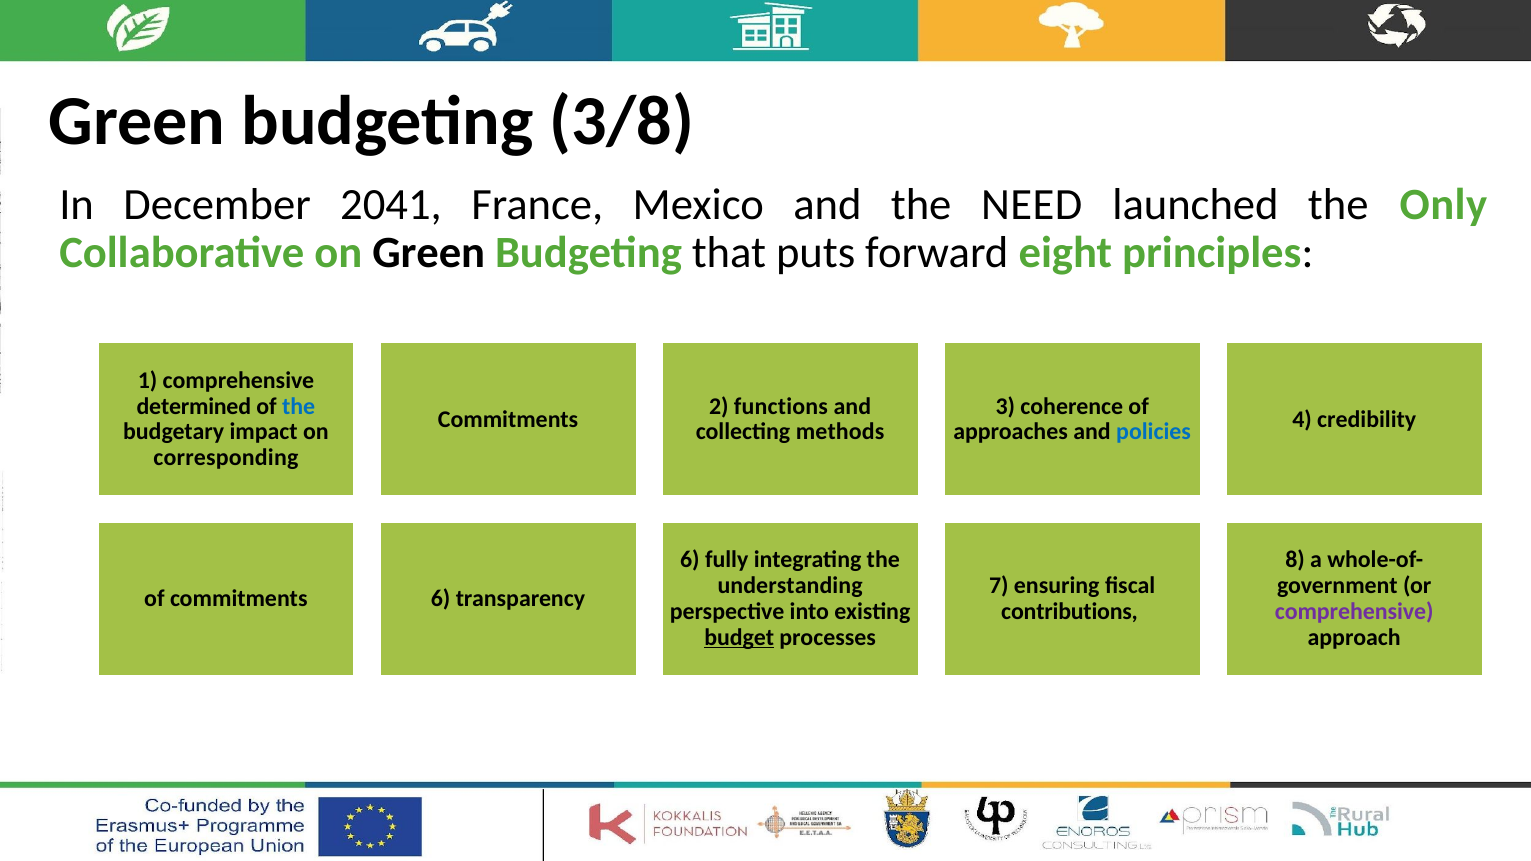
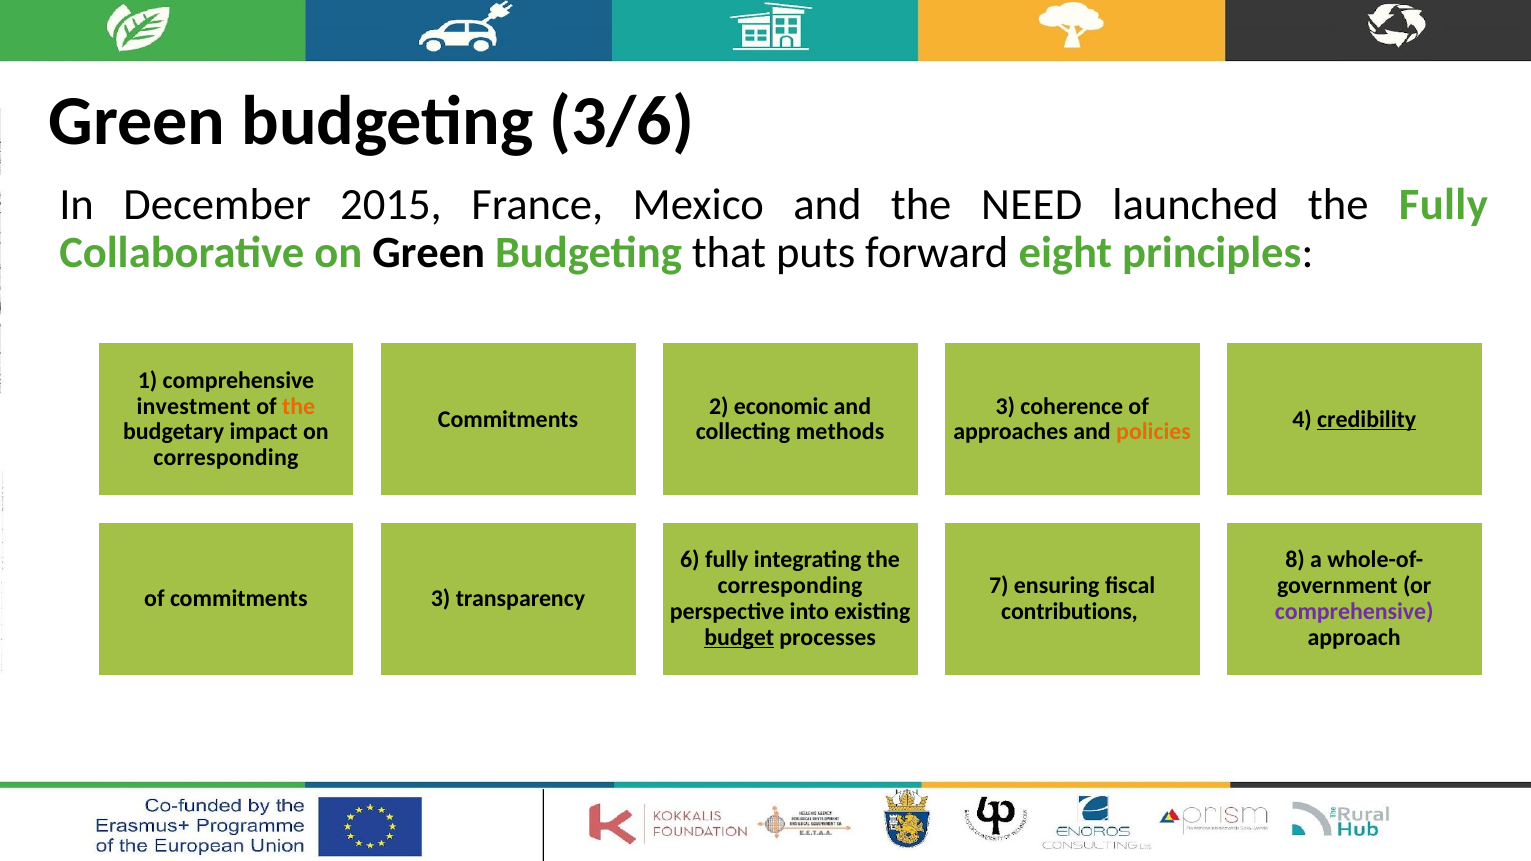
3/8: 3/8 -> 3/6
2041: 2041 -> 2015
the Only: Only -> Fully
determined: determined -> investment
the at (299, 406) colour: blue -> orange
functions: functions -> economic
credibility underline: none -> present
policies colour: blue -> orange
understanding at (790, 586): understanding -> corresponding
commitments 6: 6 -> 3
